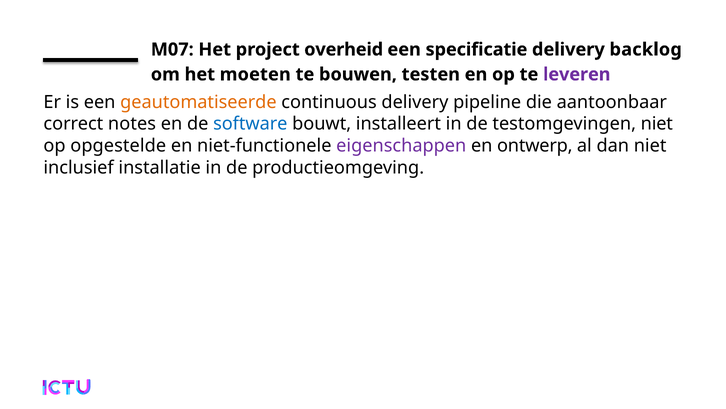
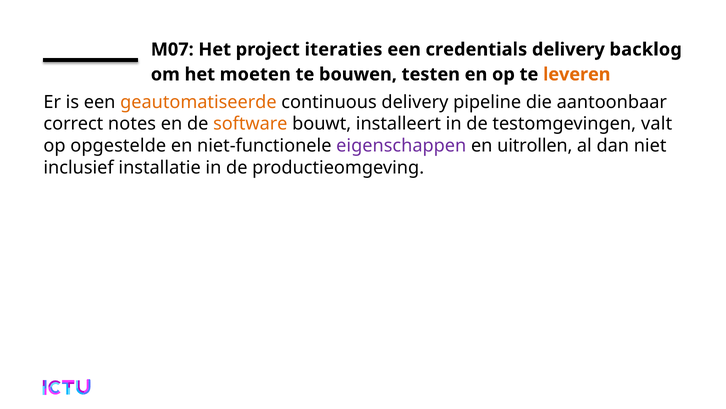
overheid: overheid -> iteraties
specificatie: specificatie -> credentials
leveren colour: purple -> orange
software colour: blue -> orange
testomgevingen niet: niet -> valt
ontwerp: ontwerp -> uitrollen
